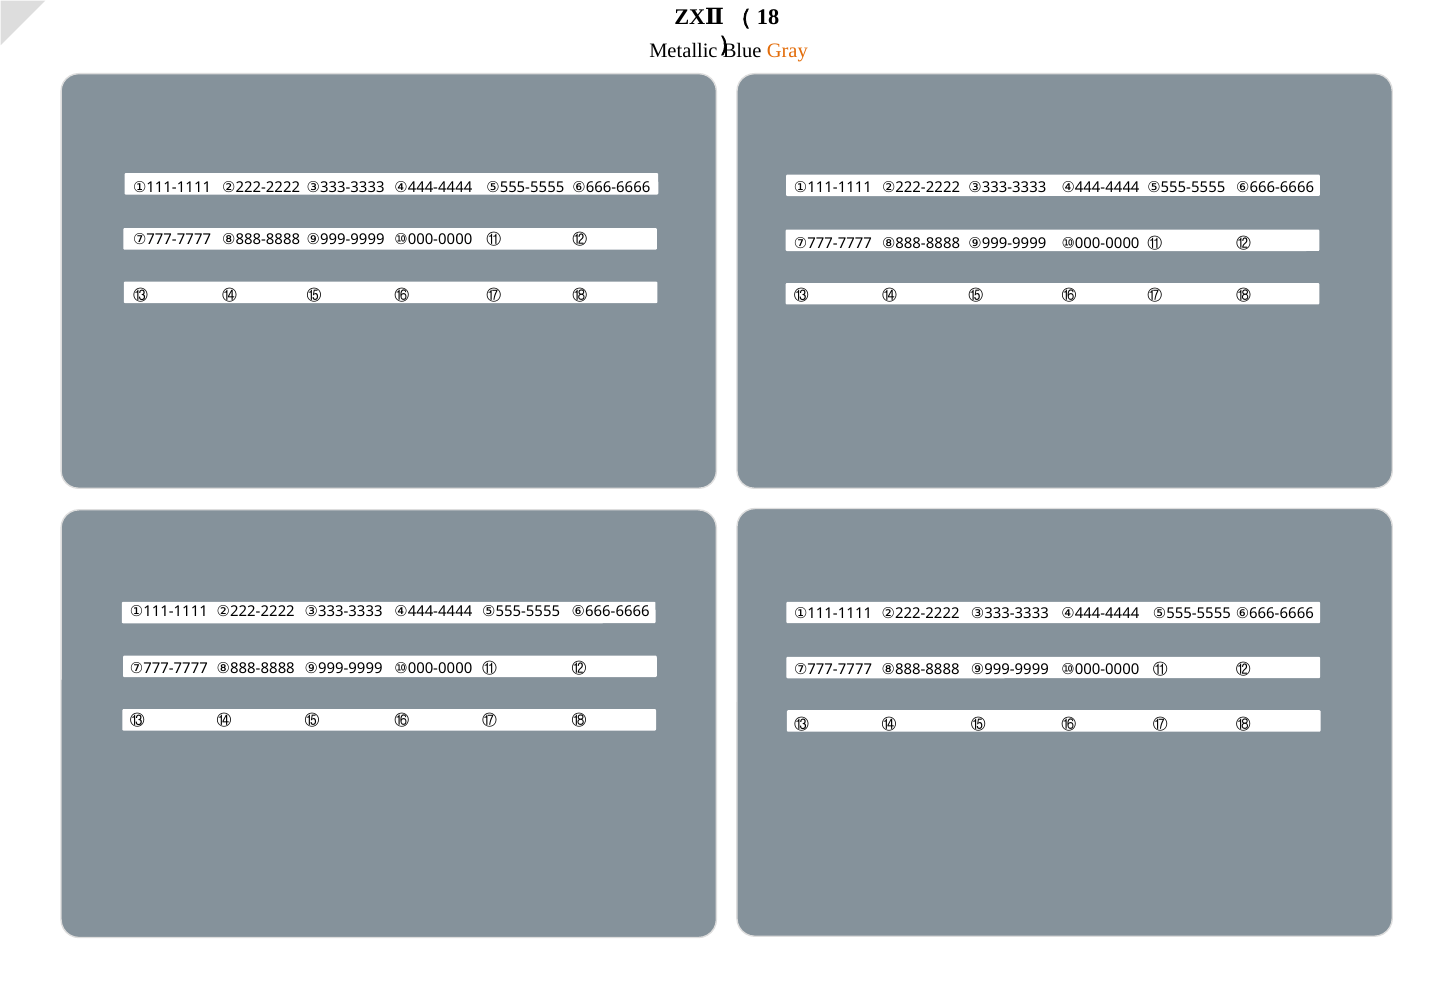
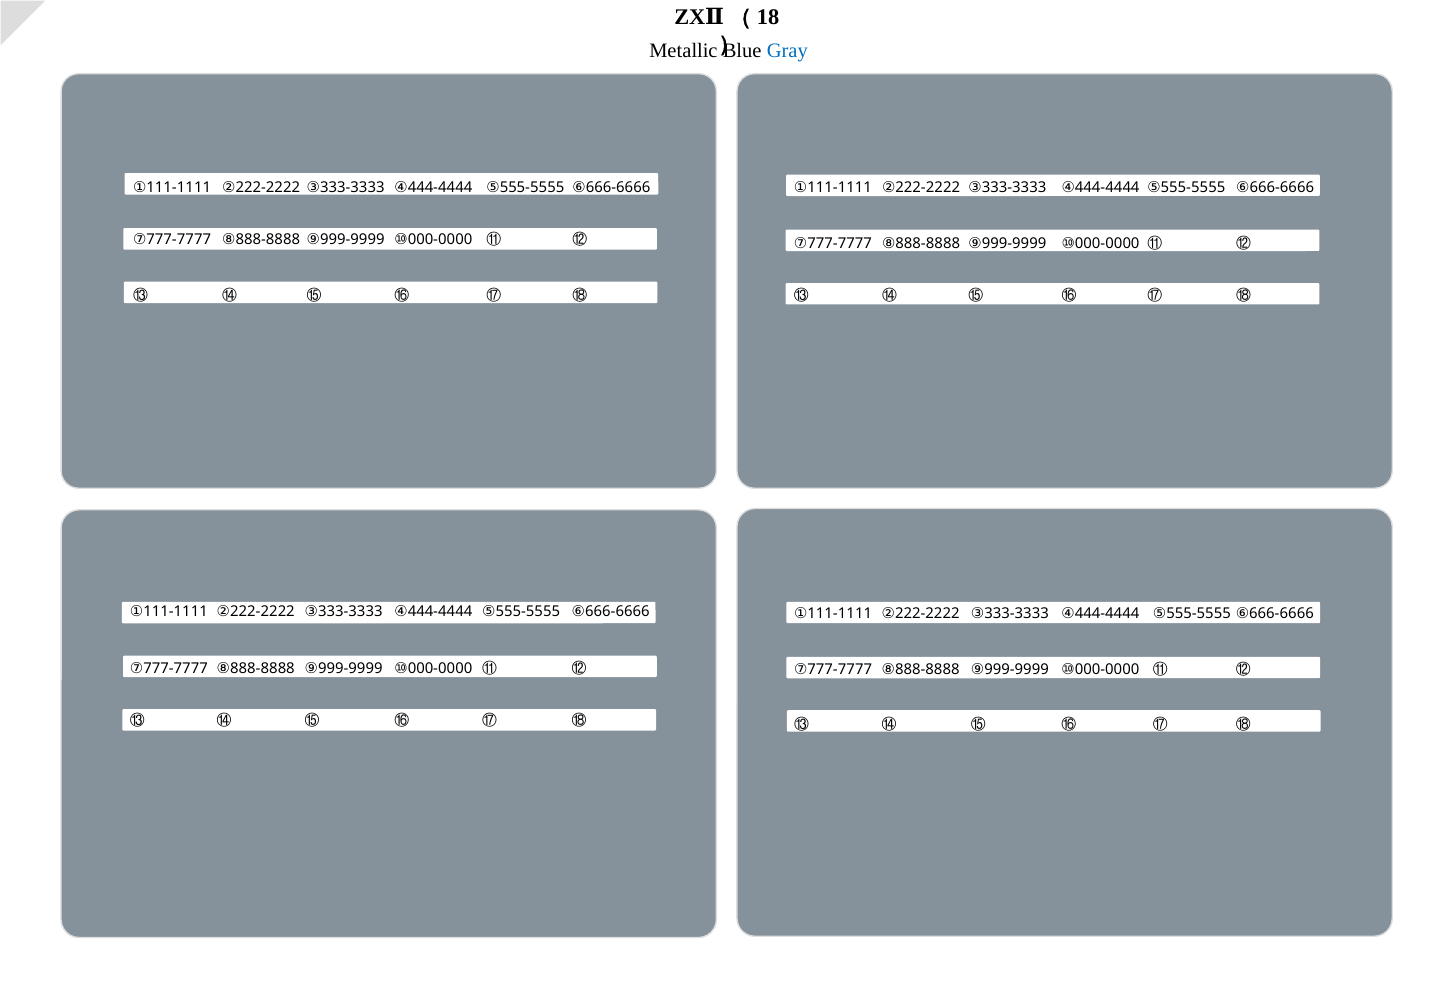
Gray colour: orange -> blue
